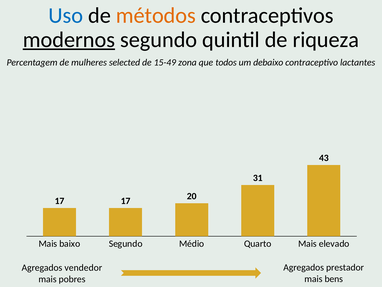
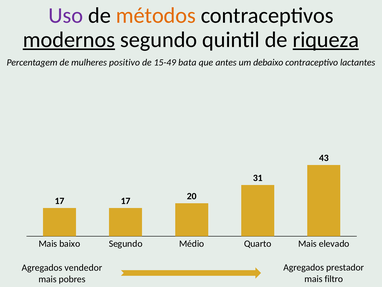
Uso colour: blue -> purple
riqueza underline: none -> present
selected: selected -> positivo
zona: zona -> bata
todos: todos -> antes
bens: bens -> filtro
